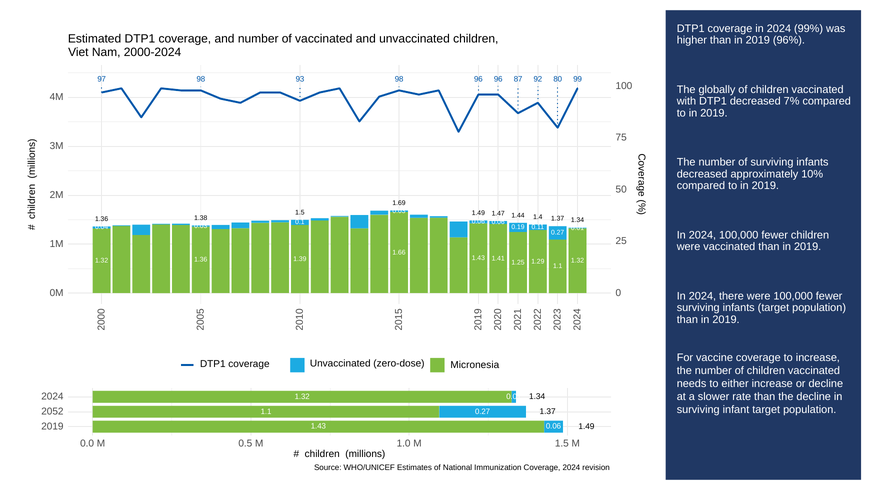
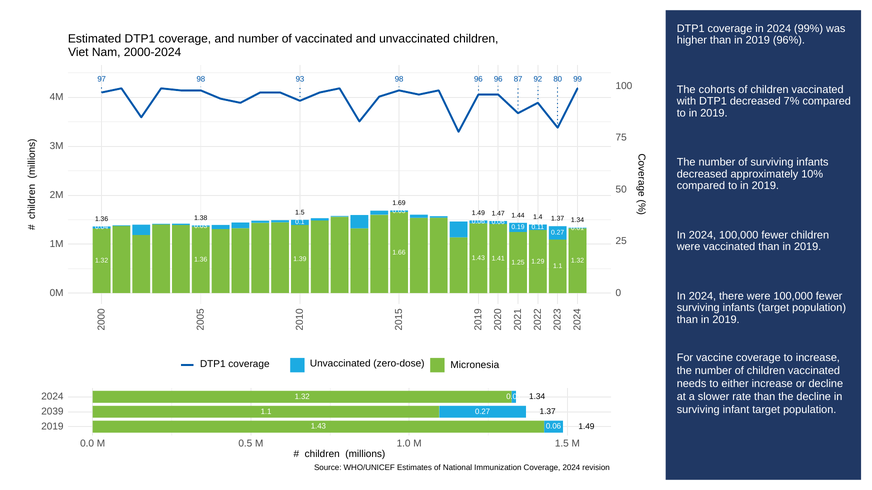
globally: globally -> cohorts
2052: 2052 -> 2039
